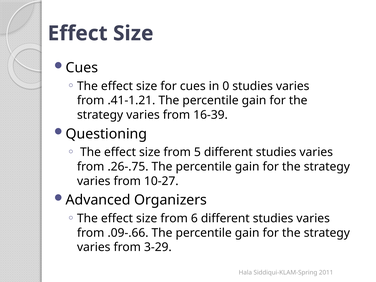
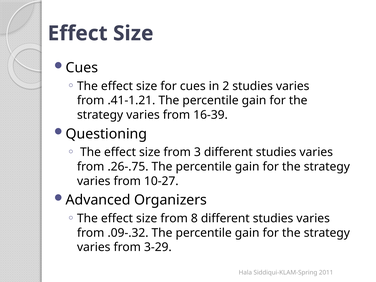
0: 0 -> 2
5: 5 -> 3
6: 6 -> 8
.09-.66: .09-.66 -> .09-.32
